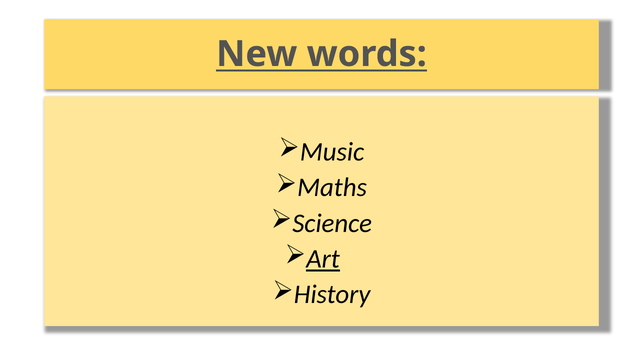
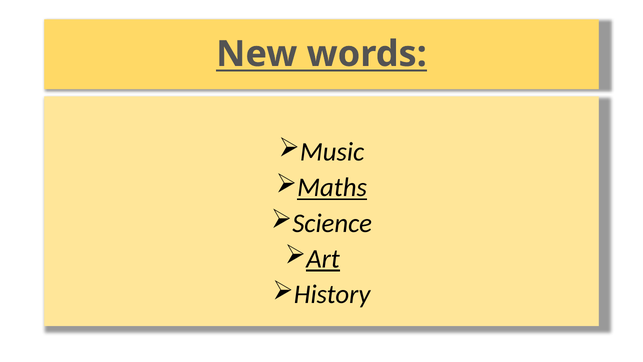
Maths underline: none -> present
